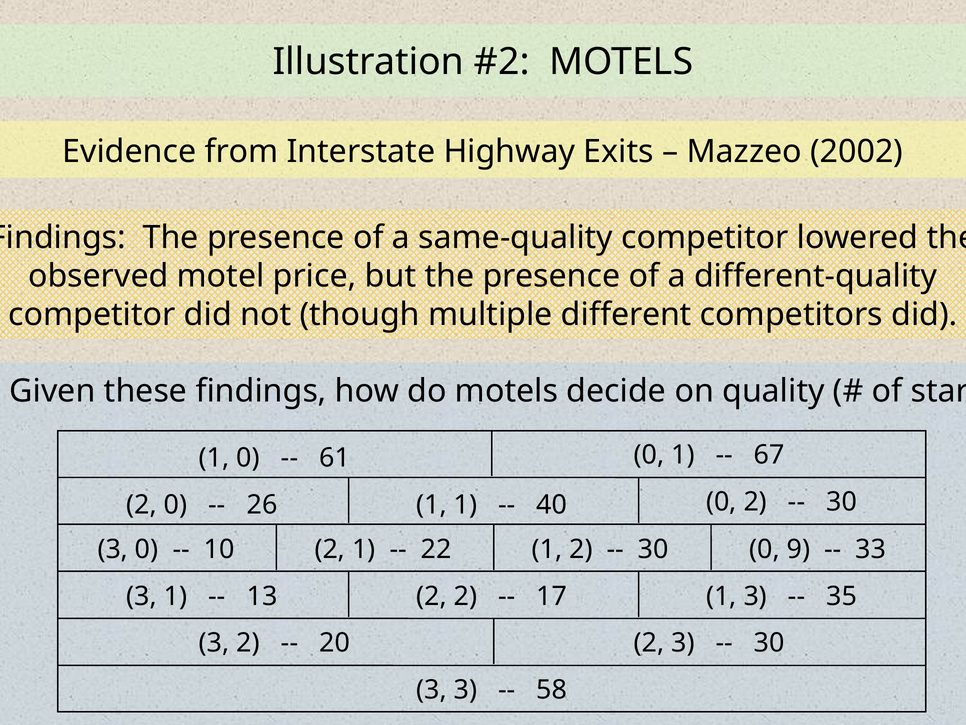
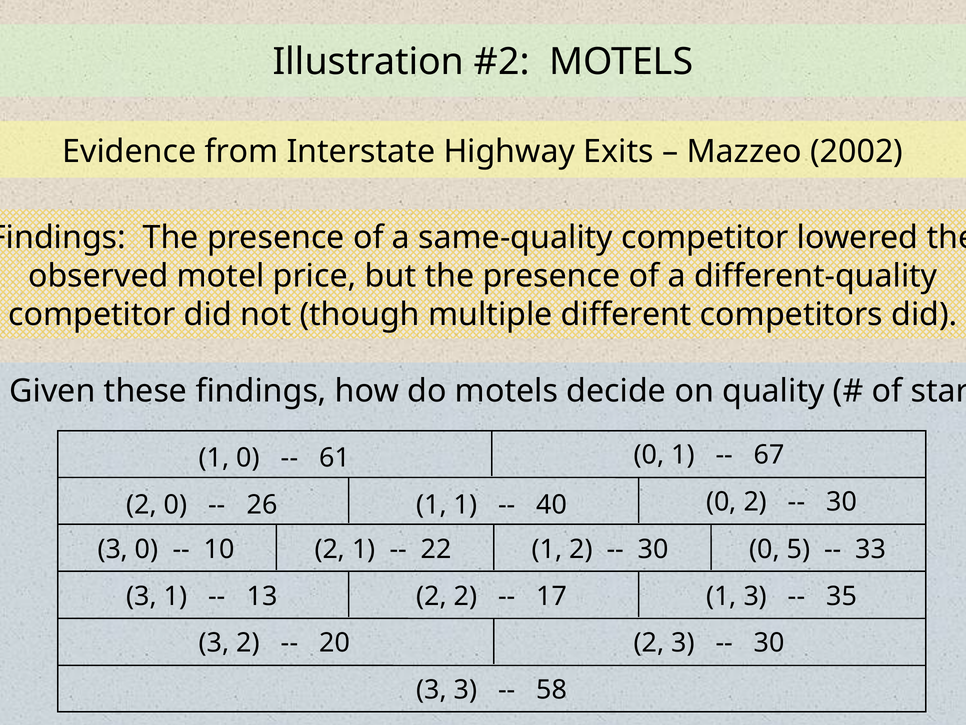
9: 9 -> 5
